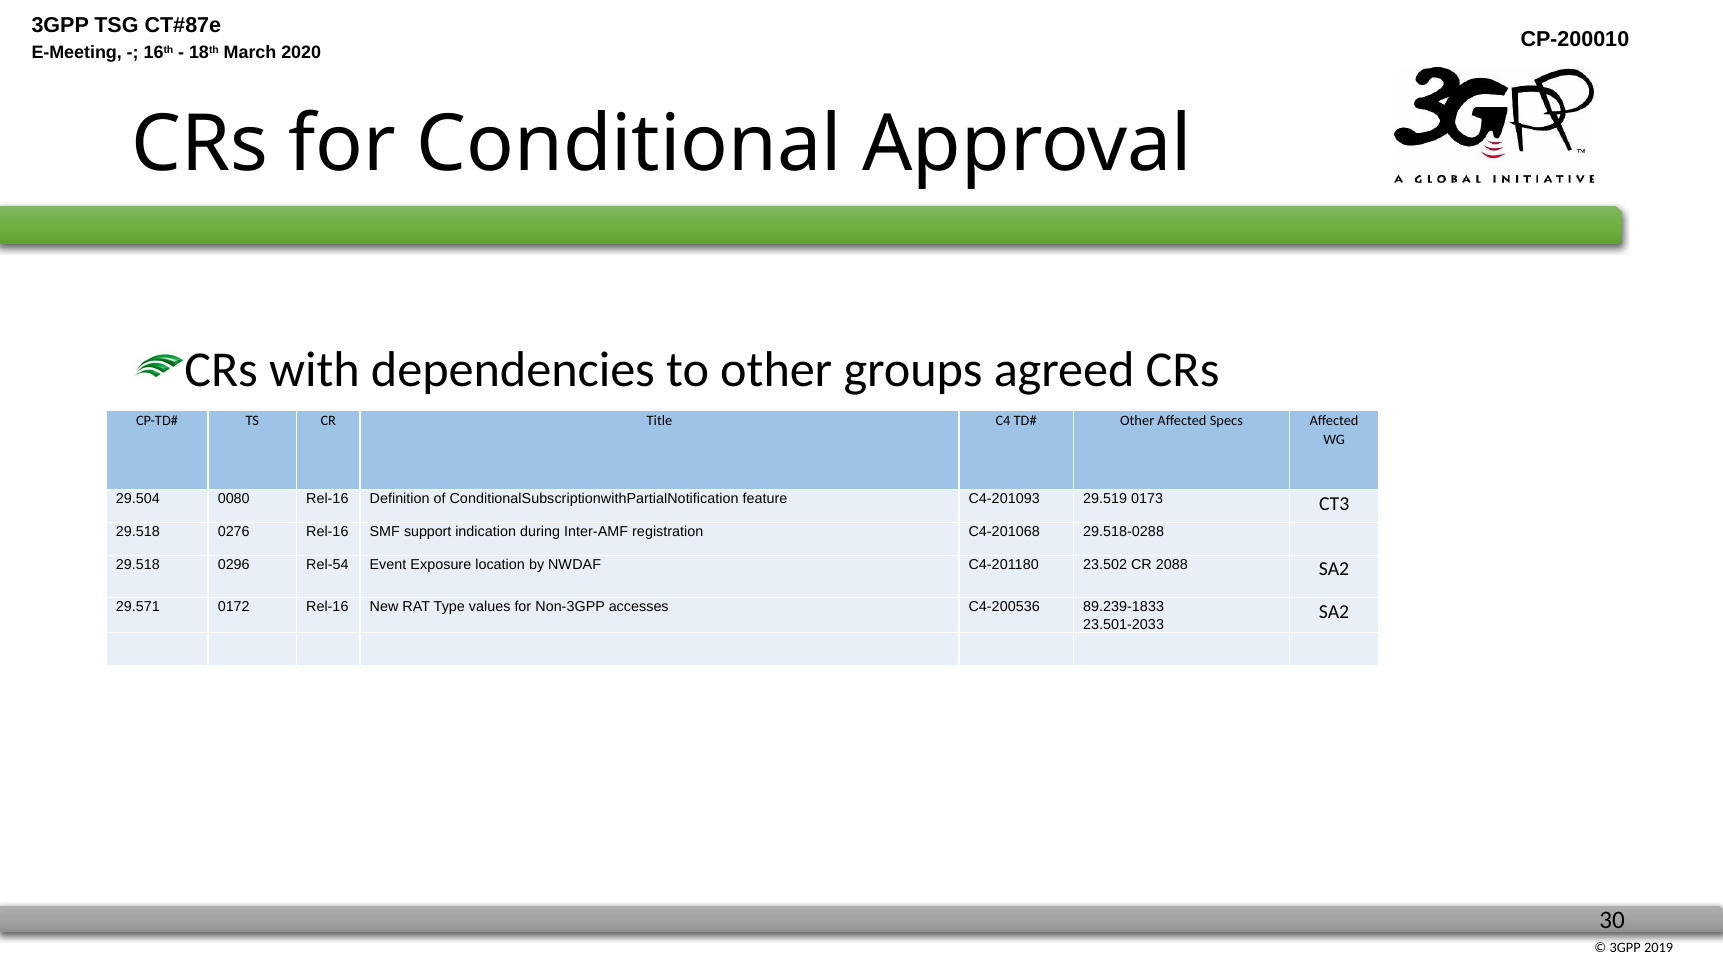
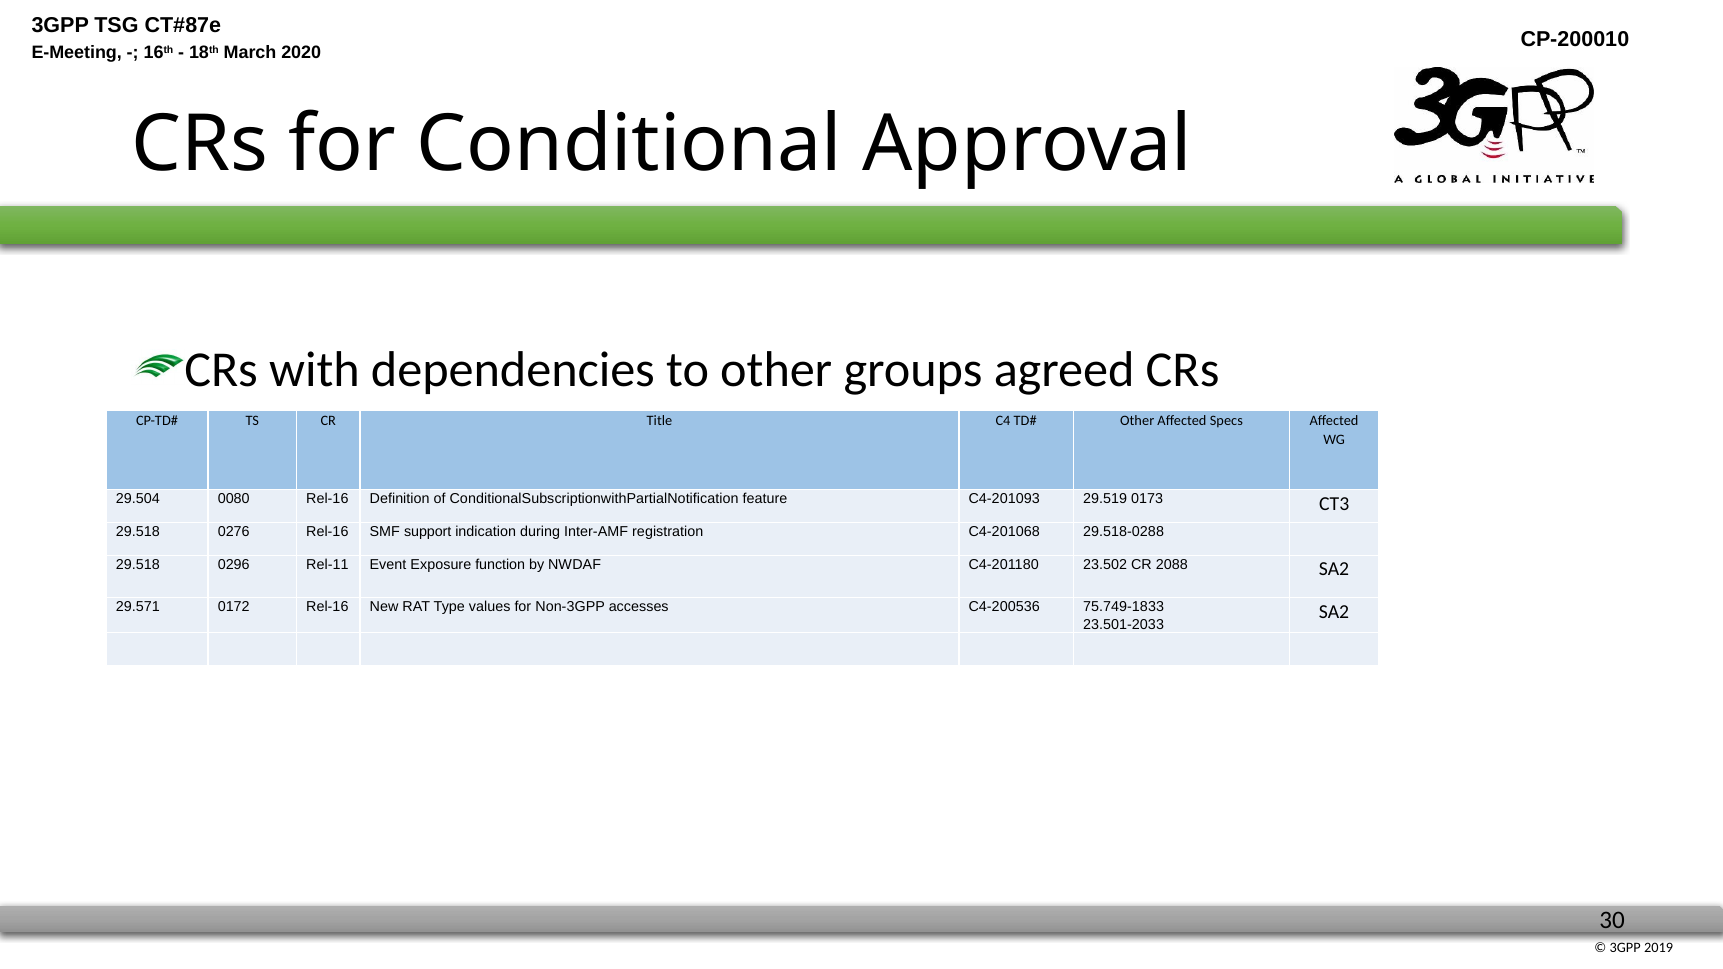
Rel-54: Rel-54 -> Rel-11
location: location -> function
89.239-1833: 89.239-1833 -> 75.749-1833
